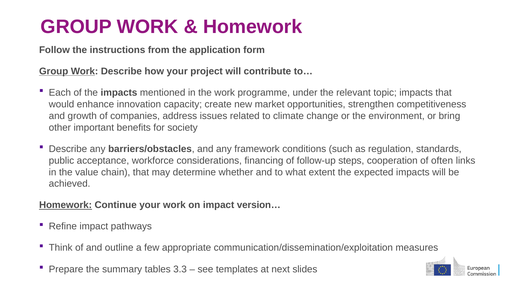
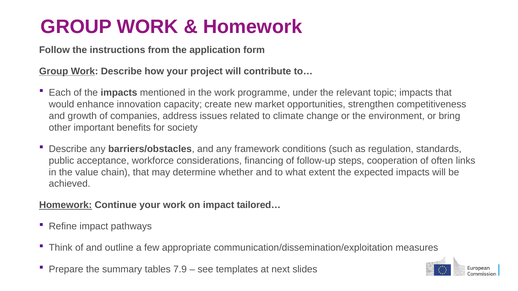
version…: version… -> tailored…
3.3: 3.3 -> 7.9
